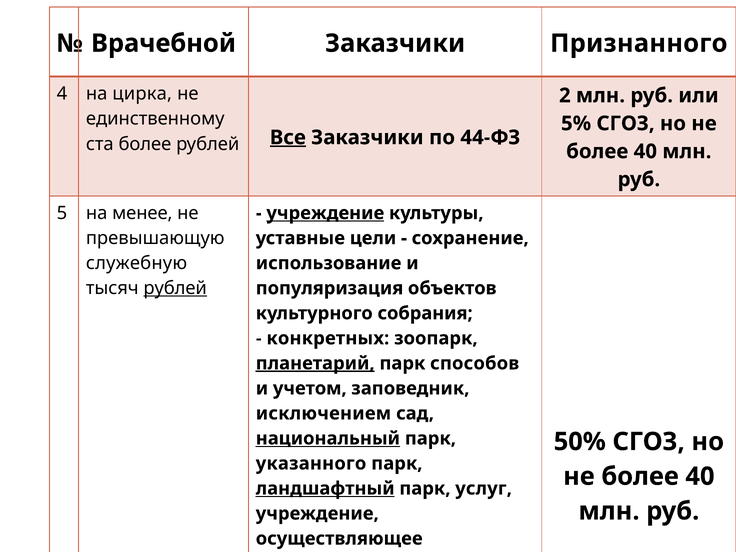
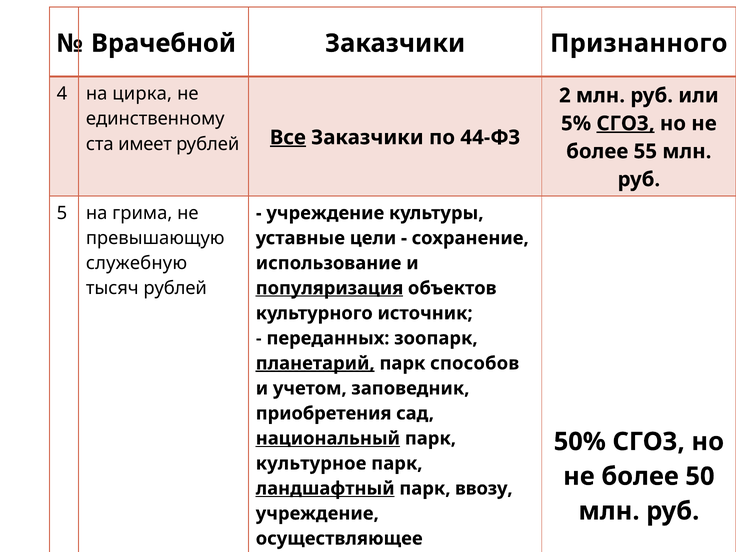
СГОЗ at (626, 123) underline: none -> present
ста более: более -> имеет
40 at (645, 151): 40 -> 55
менее: менее -> грима
учреждение at (325, 213) underline: present -> none
рублей at (175, 288) underline: present -> none
популяризация underline: none -> present
собрания: собрания -> источник
конкретных: конкретных -> переданных
исключением: исключением -> приобретения
указанного: указанного -> культурное
40 at (700, 476): 40 -> 50
услуг: услуг -> ввозу
